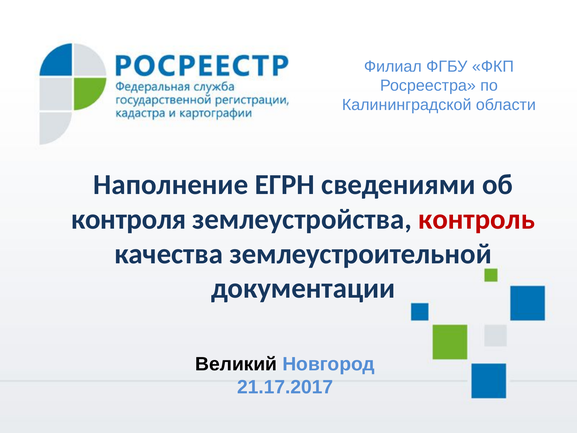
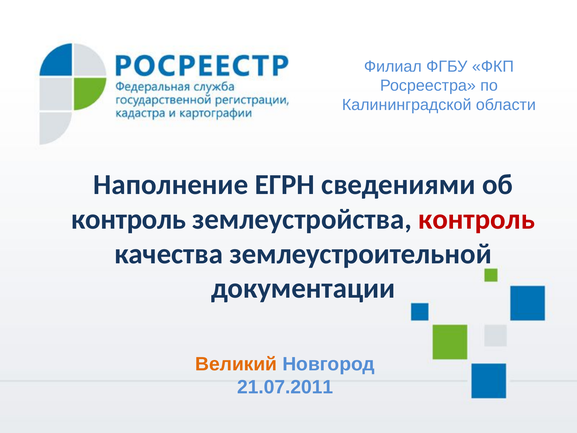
контроля at (129, 219): контроля -> контроль
Великий colour: black -> orange
21.17.2017: 21.17.2017 -> 21.07.2011
